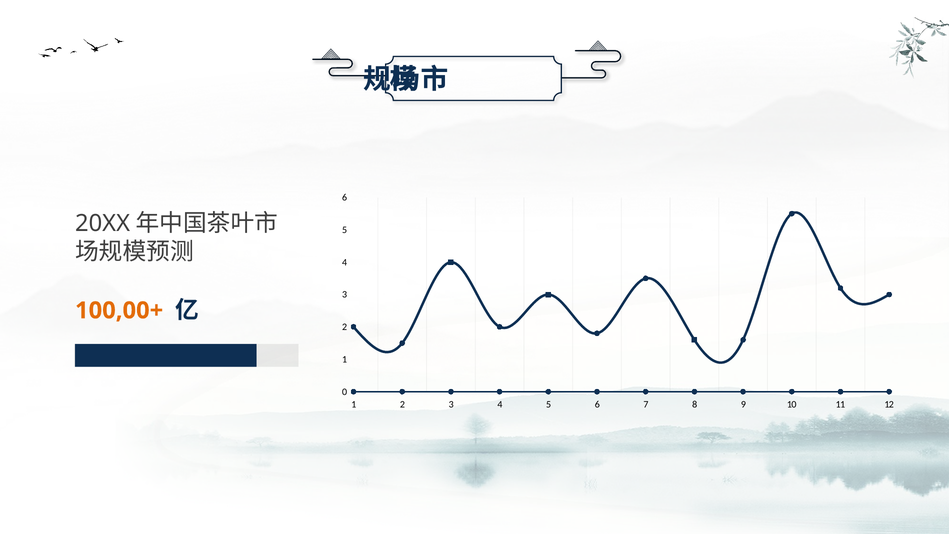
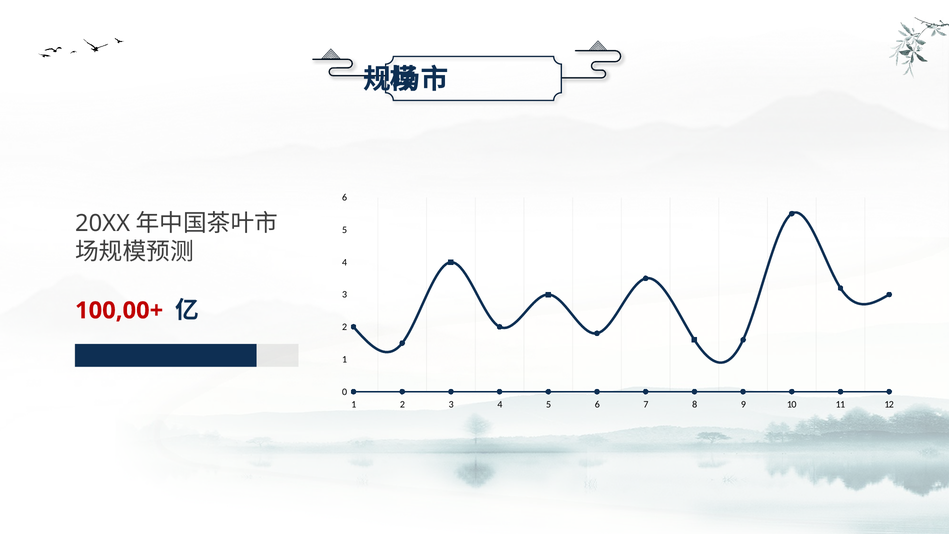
100,00+ colour: orange -> red
